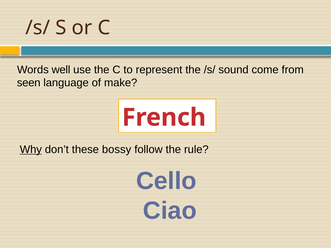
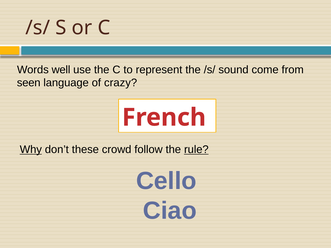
make: make -> crazy
bossy: bossy -> crowd
rule underline: none -> present
